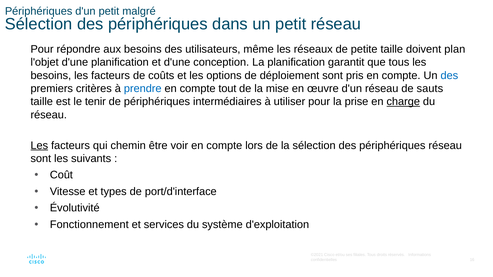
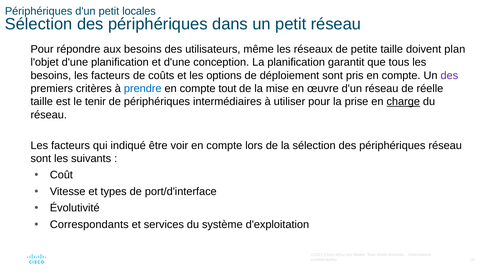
malgré: malgré -> locales
des at (449, 76) colour: blue -> purple
sauts: sauts -> réelle
Les at (39, 146) underline: present -> none
chemin: chemin -> indiqué
Fonctionnement: Fonctionnement -> Correspondants
